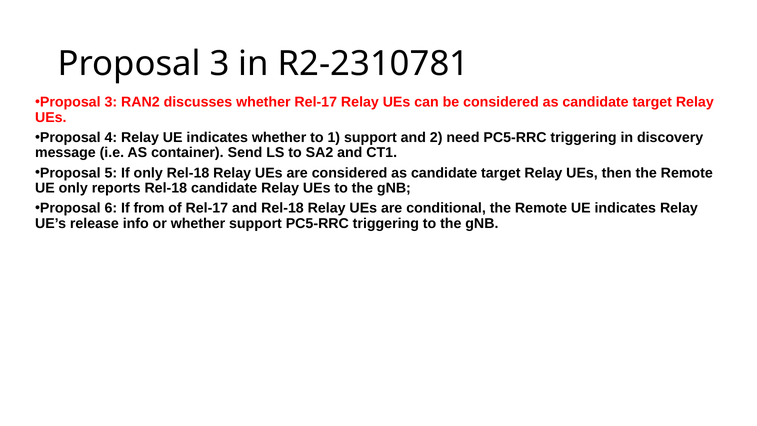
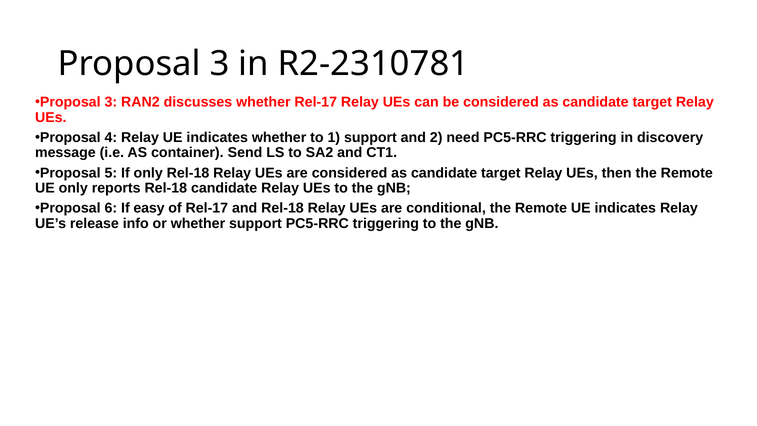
from: from -> easy
